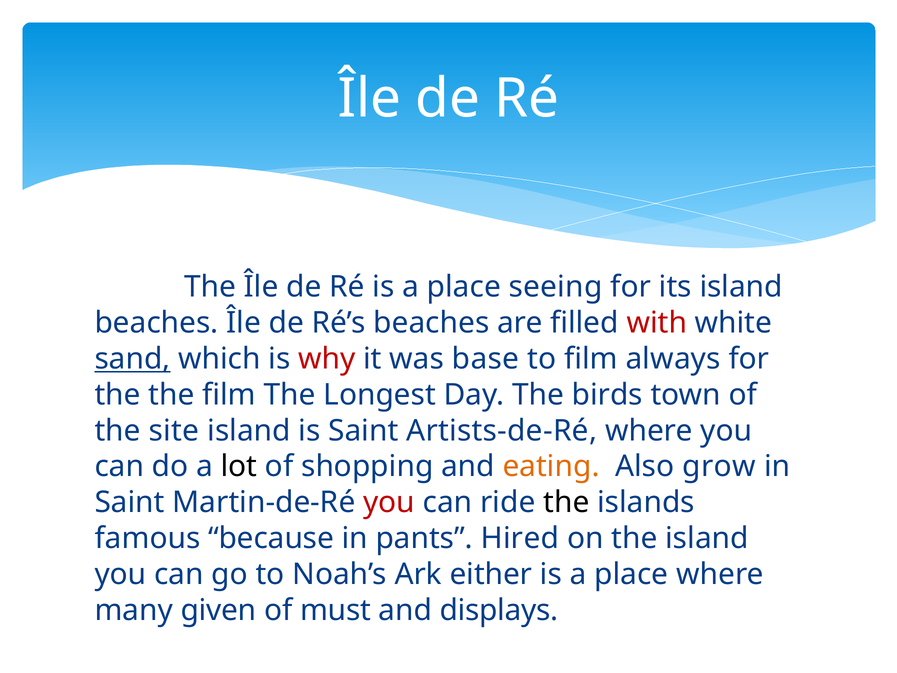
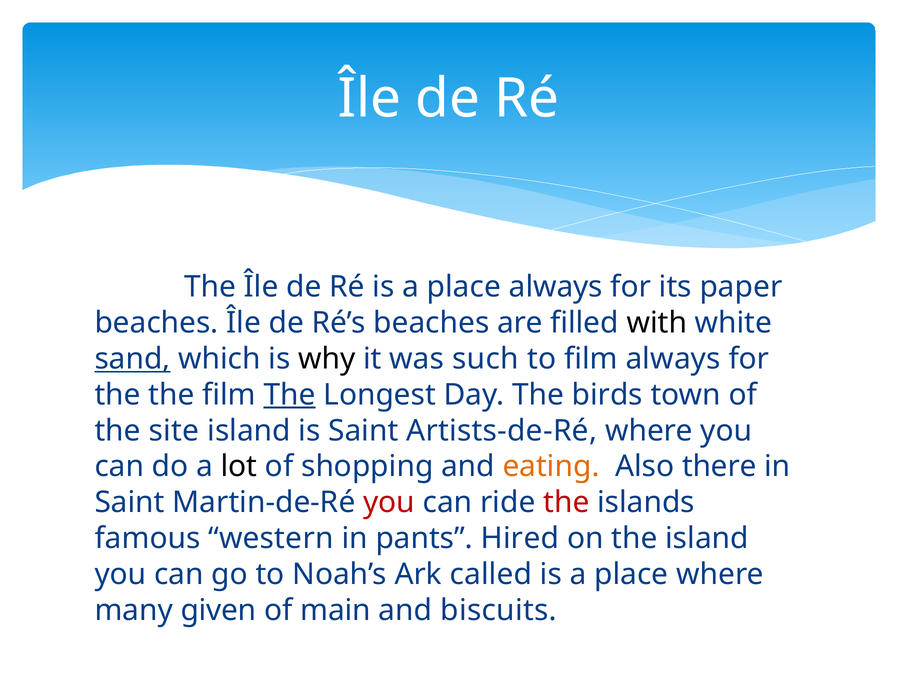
place seeing: seeing -> always
its island: island -> paper
with colour: red -> black
why colour: red -> black
base: base -> such
The at (290, 395) underline: none -> present
grow: grow -> there
the at (566, 502) colour: black -> red
because: because -> western
either: either -> called
must: must -> main
displays: displays -> biscuits
